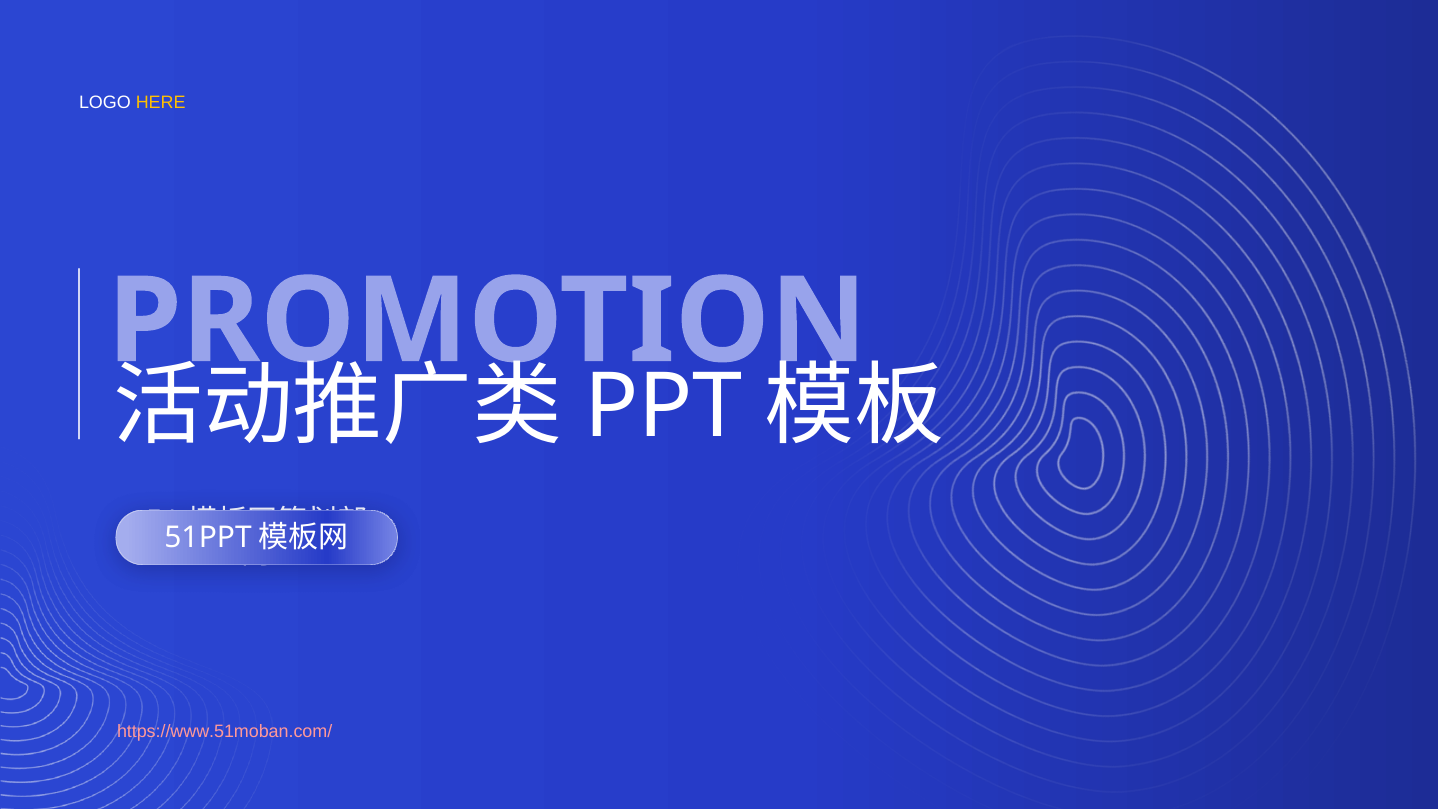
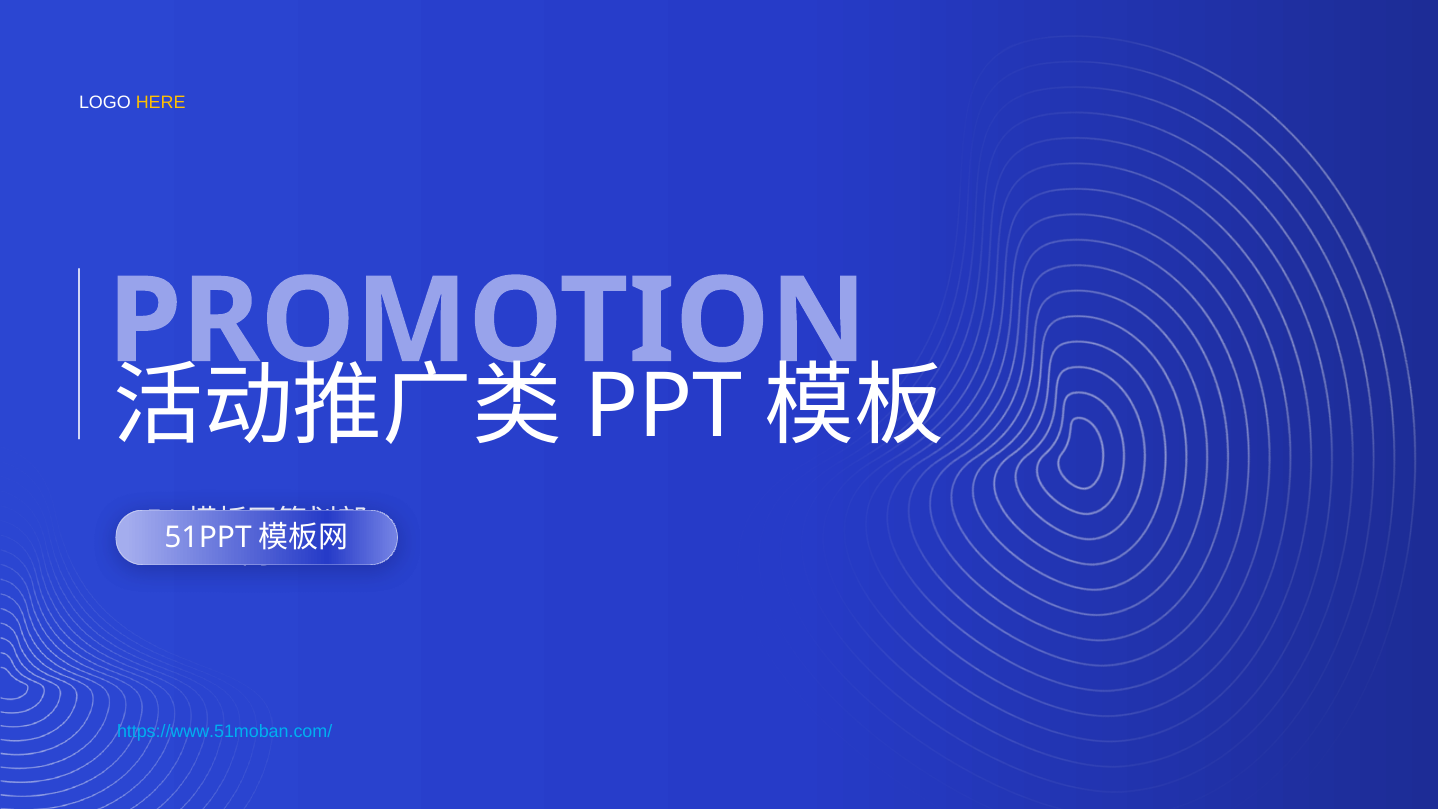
https://www.51moban.com/ colour: pink -> light blue
